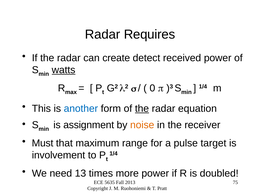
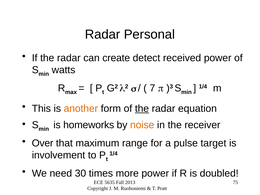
Requires: Requires -> Personal
watts underline: present -> none
0: 0 -> 7
another colour: blue -> orange
assignment: assignment -> homeworks
Must: Must -> Over
13: 13 -> 30
